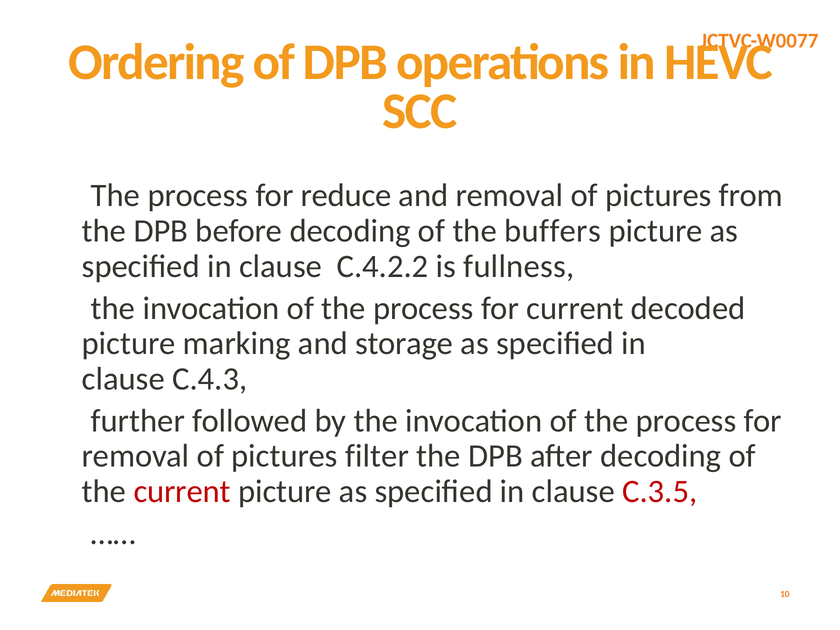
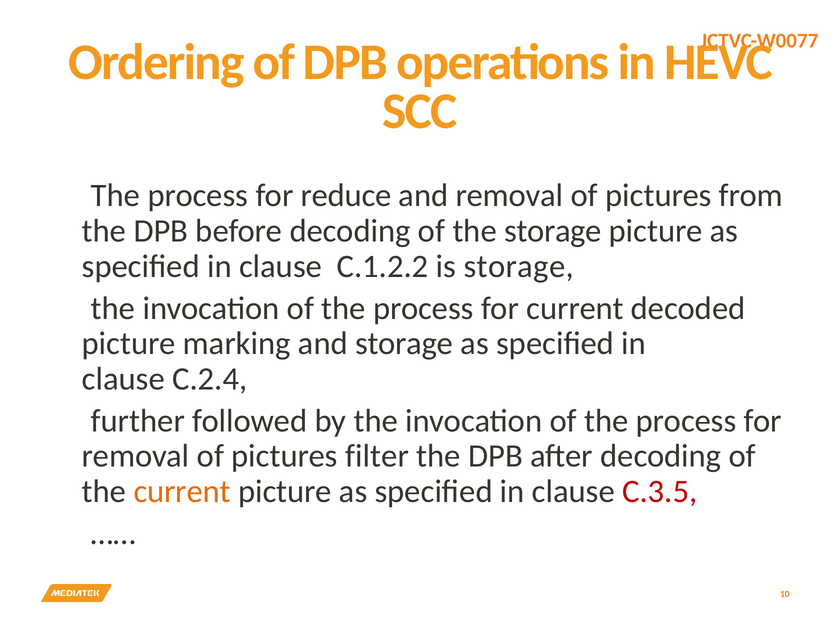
the buffers: buffers -> storage
C.4.2.2: C.4.2.2 -> C.1.2.2
is fullness: fullness -> storage
C.4.3: C.4.3 -> C.2.4
current at (182, 491) colour: red -> orange
